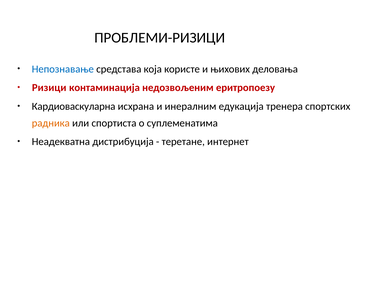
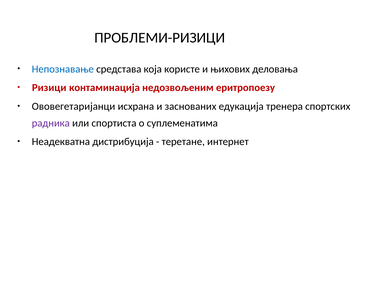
Кардиоваскуларна: Кардиоваскуларна -> Ововегетаријанци
инералним: инералним -> заснованих
радника colour: orange -> purple
